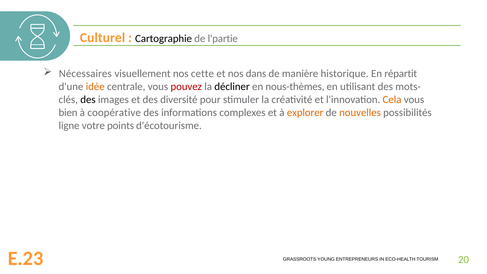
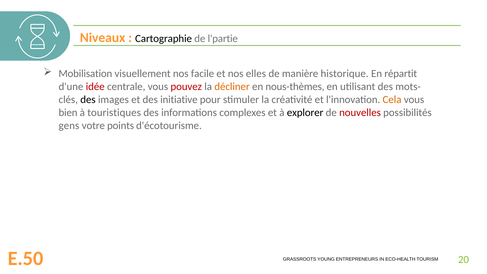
Culturel: Culturel -> Niveaux
Nécessaires: Nécessaires -> Mobilisation
cette: cette -> facile
nos dans: dans -> elles
idée colour: orange -> red
décliner colour: black -> orange
diversité: diversité -> initiative
coopérative: coopérative -> touristiques
explorer colour: orange -> black
nouvelles colour: orange -> red
ligne: ligne -> gens
E.23: E.23 -> E.50
